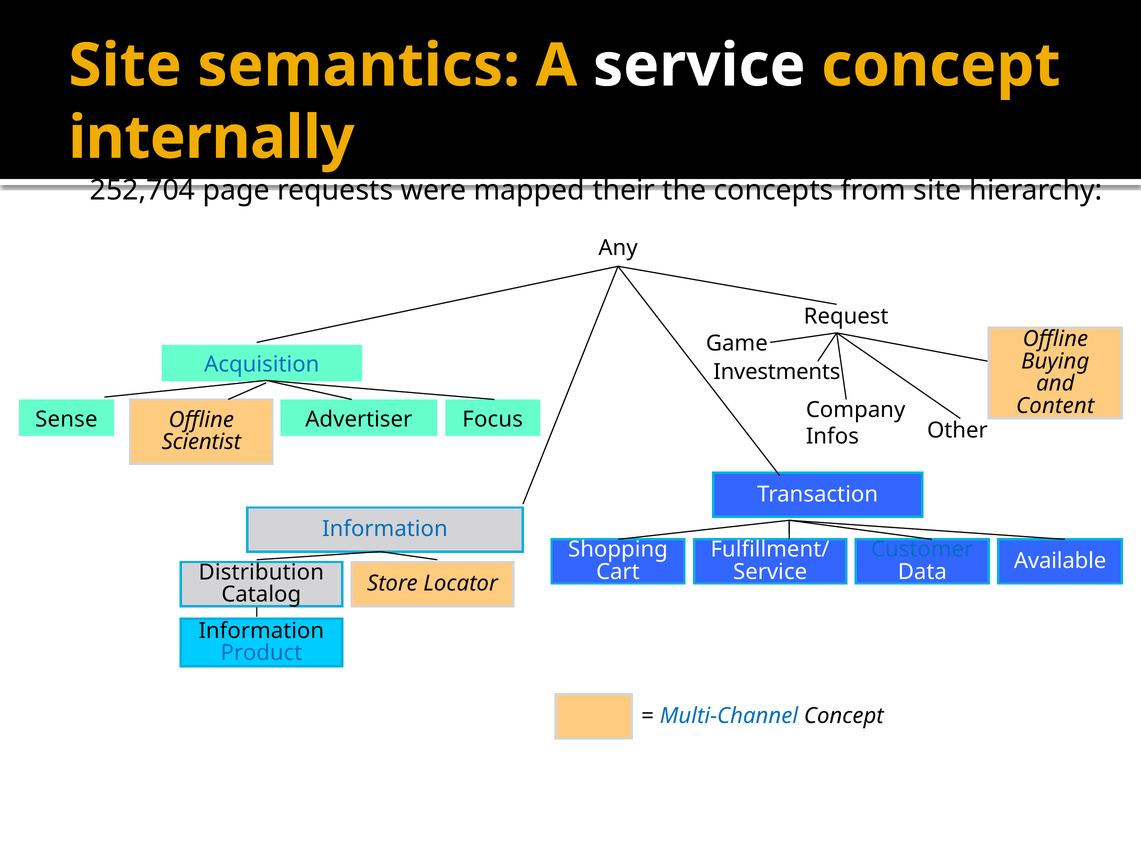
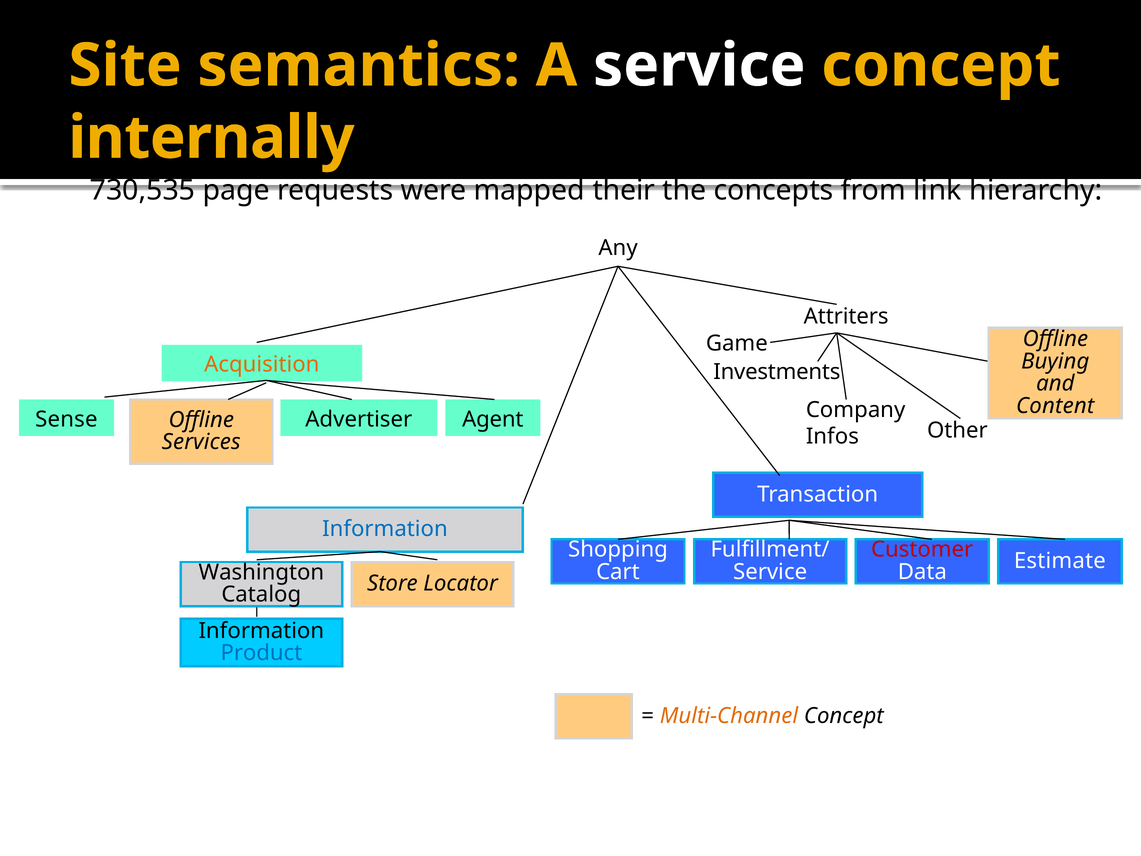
252,704: 252,704 -> 730,535
from site: site -> link
Request: Request -> Attriters
Acquisition colour: blue -> orange
Focus: Focus -> Agent
Scientist: Scientist -> Services
Customer colour: blue -> red
Available: Available -> Estimate
Distribution: Distribution -> Washington
Multi-Channel colour: blue -> orange
